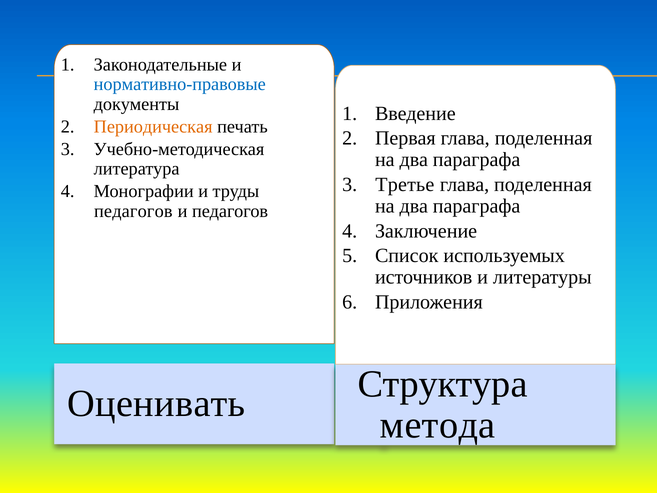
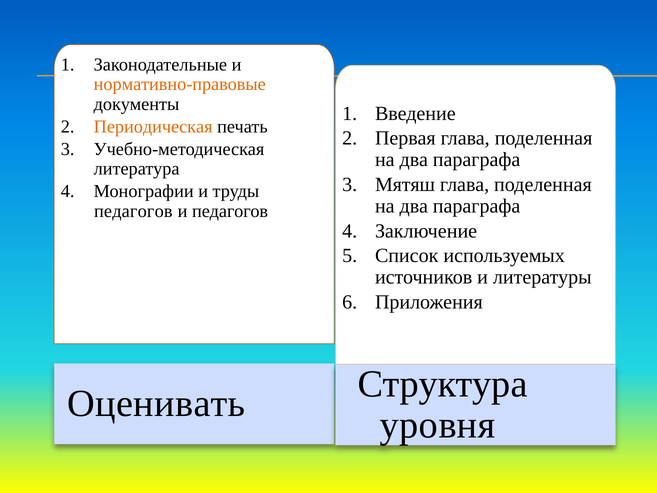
нормативно-правовые colour: blue -> orange
Третье: Третье -> Мятяш
метода: метода -> уровня
